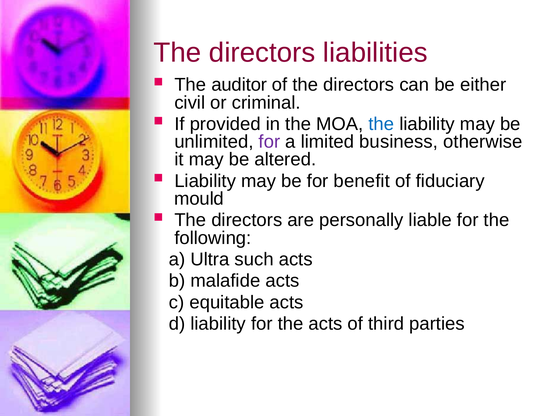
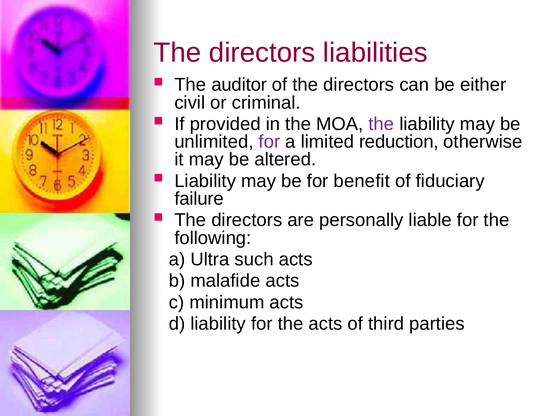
the at (381, 124) colour: blue -> purple
business: business -> reduction
mould: mould -> failure
equitable: equitable -> minimum
